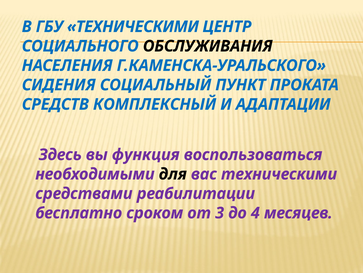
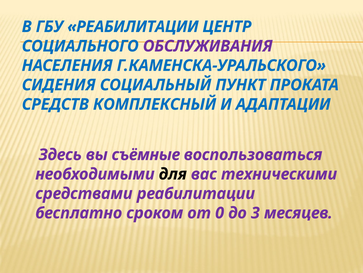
ГБУ ТЕХНИЧЕСКИМИ: ТЕХНИЧЕСКИМИ -> РЕАБИЛИТАЦИИ
ОБСЛУЖИВАНИЯ colour: black -> purple
функция: функция -> съёмные
3: 3 -> 0
4: 4 -> 3
